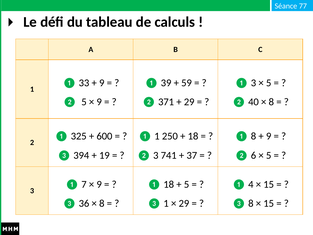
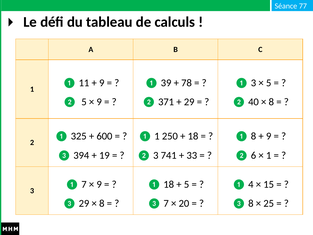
33: 33 -> 11
59: 59 -> 78
37: 37 -> 33
5 at (269, 155): 5 -> 1
❸ 36: 36 -> 29
❸ 1: 1 -> 7
29 at (184, 203): 29 -> 20
15 at (269, 203): 15 -> 25
